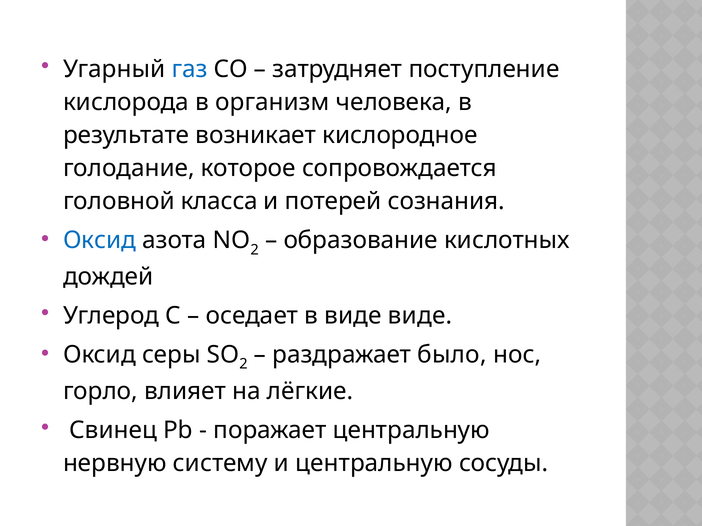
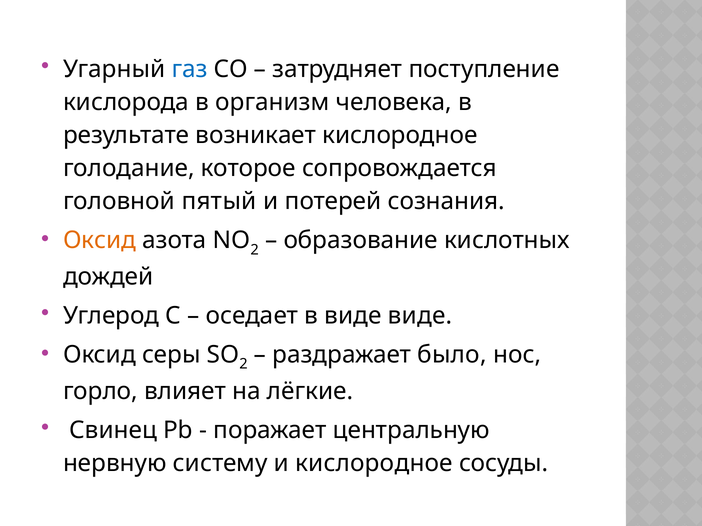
класса: класса -> пятый
Оксид at (100, 240) colour: blue -> orange
и центральную: центральную -> кислородное
